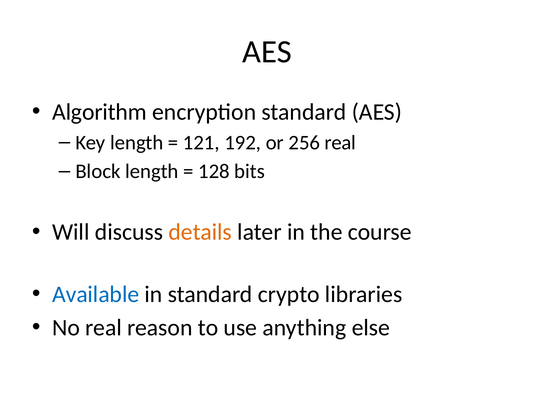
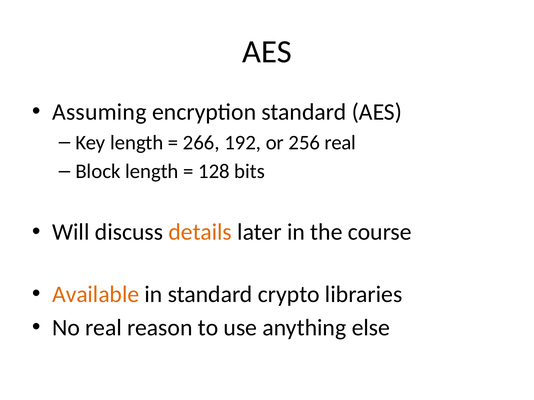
Algorithm: Algorithm -> Assuming
121: 121 -> 266
Available colour: blue -> orange
